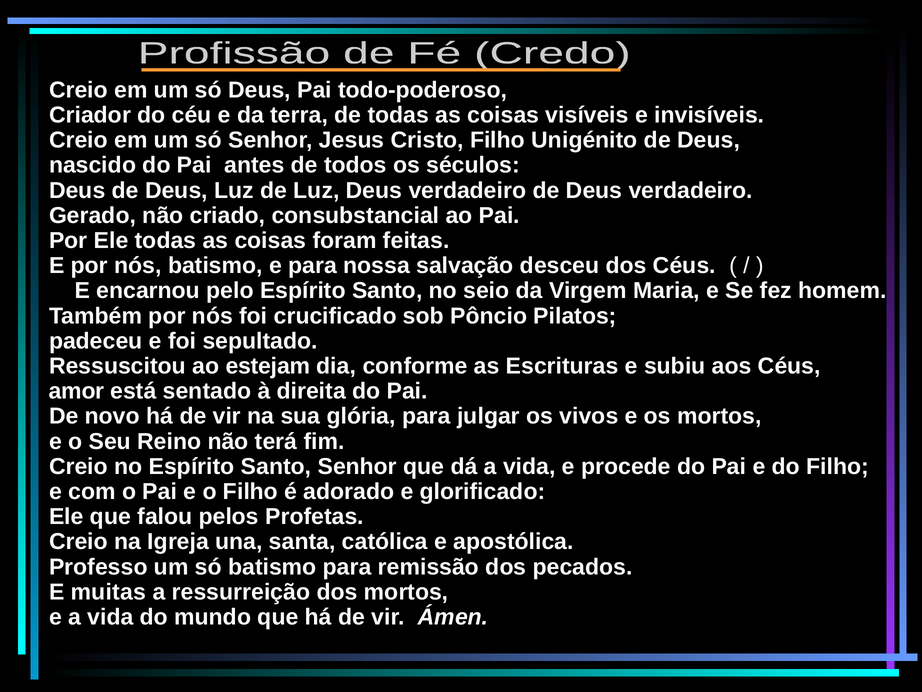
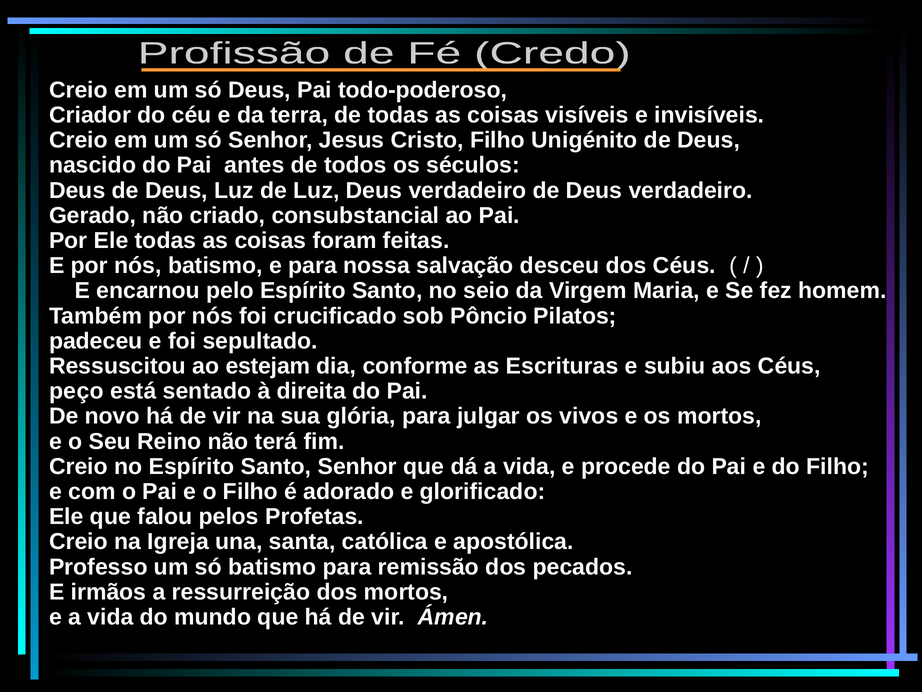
amor: amor -> peço
muitas: muitas -> irmãos
